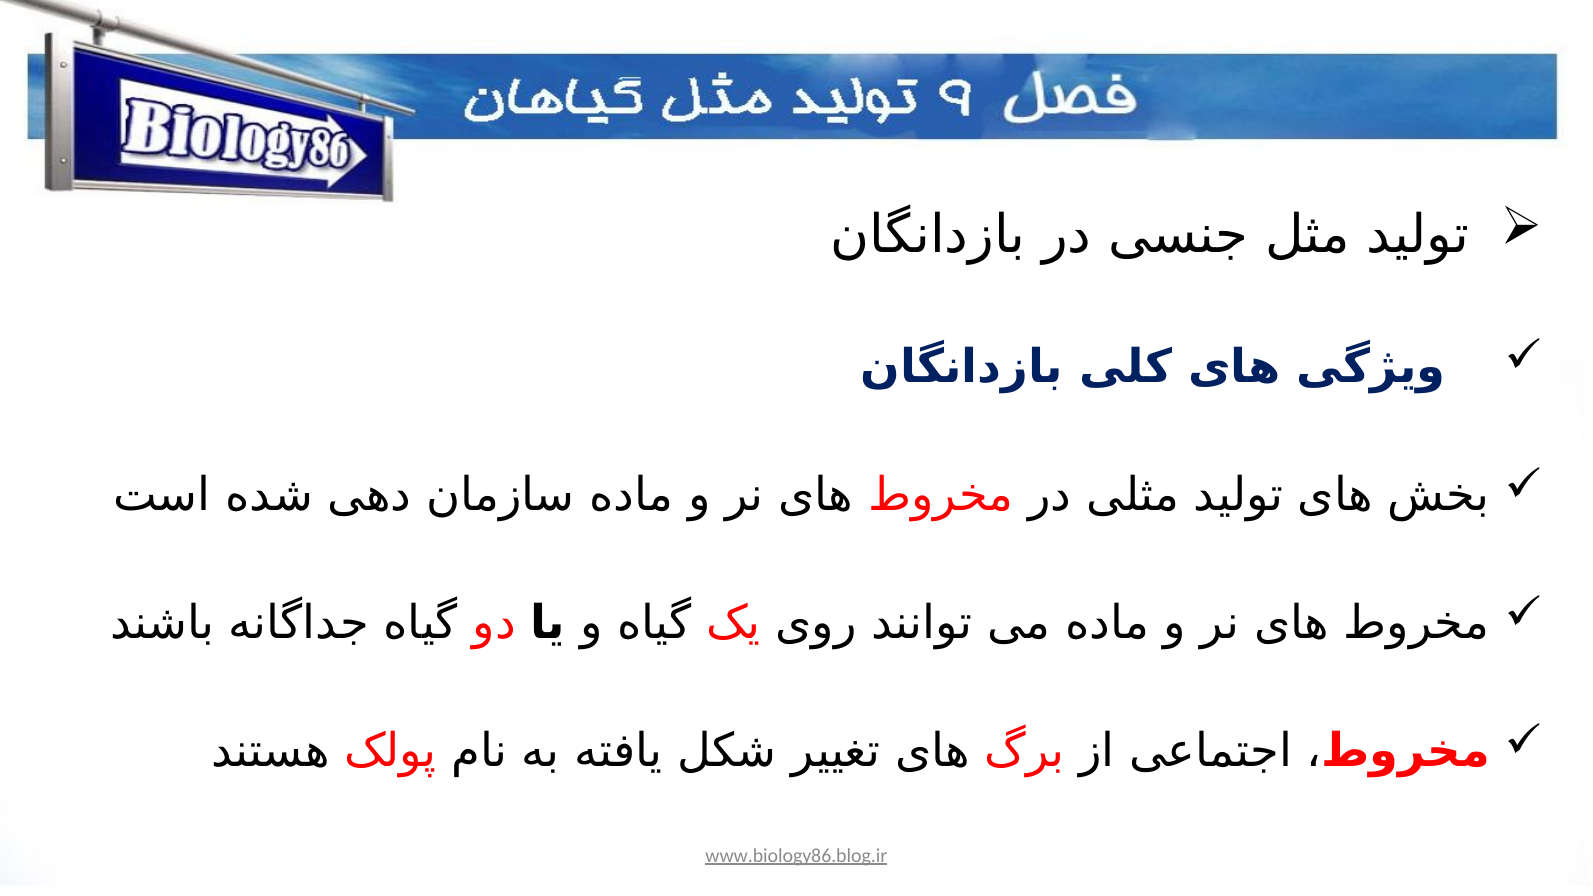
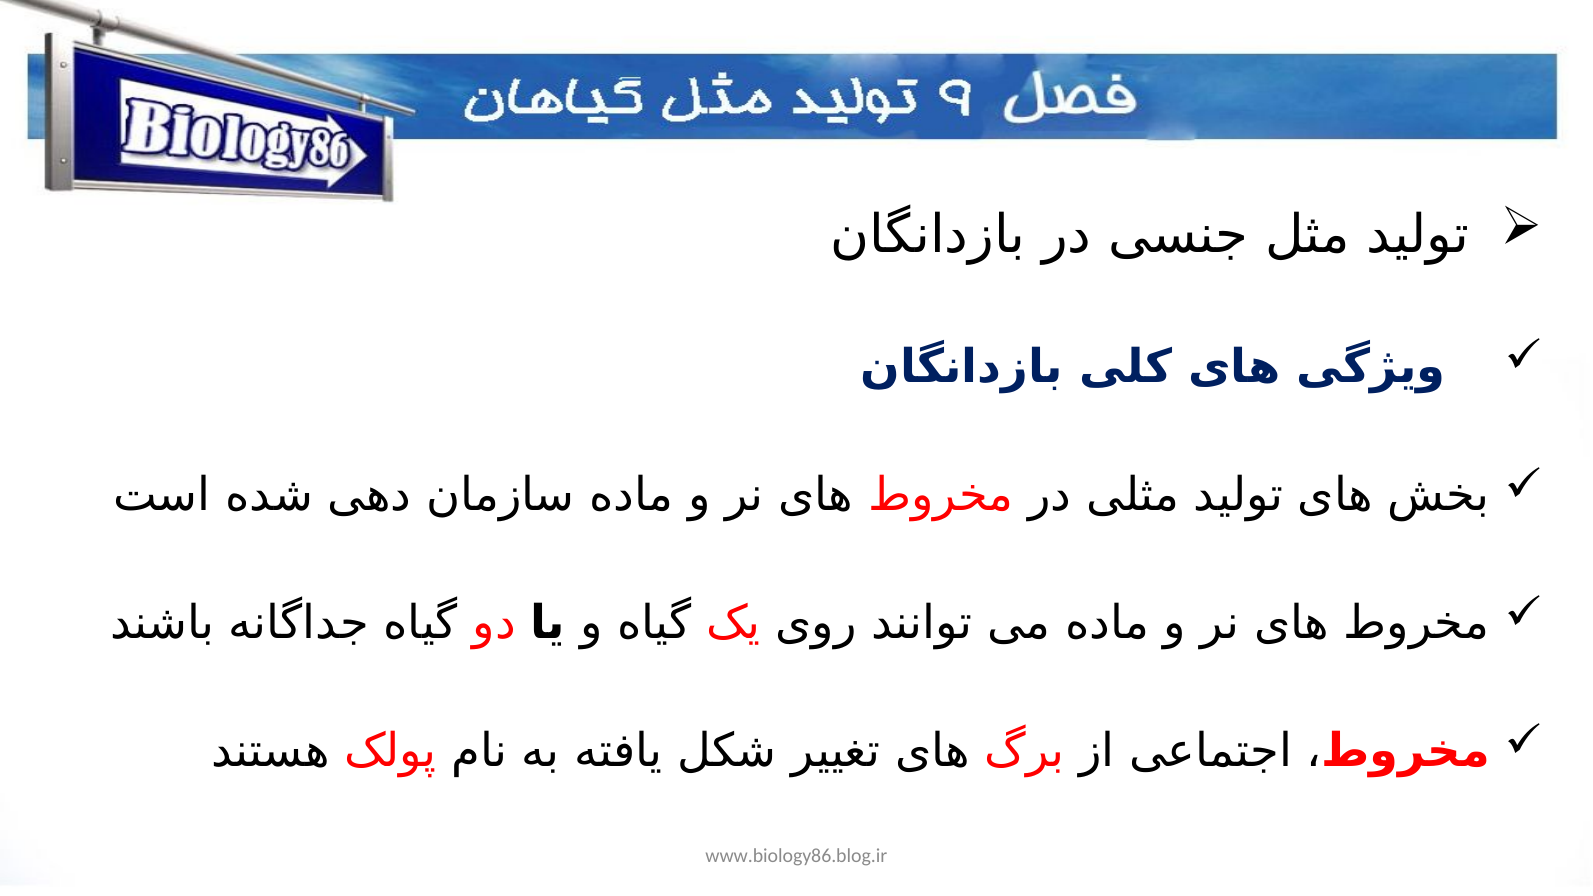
www.biology86.blog.ir underline: present -> none
